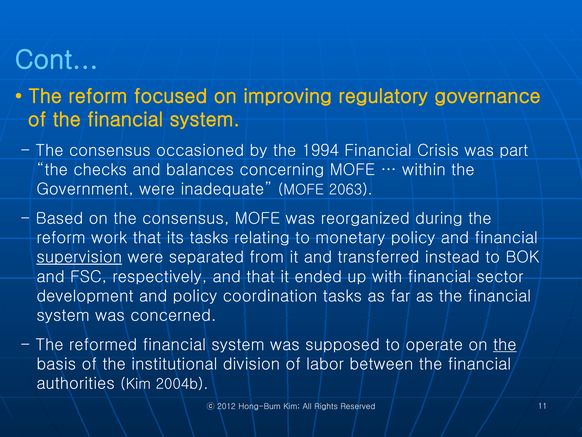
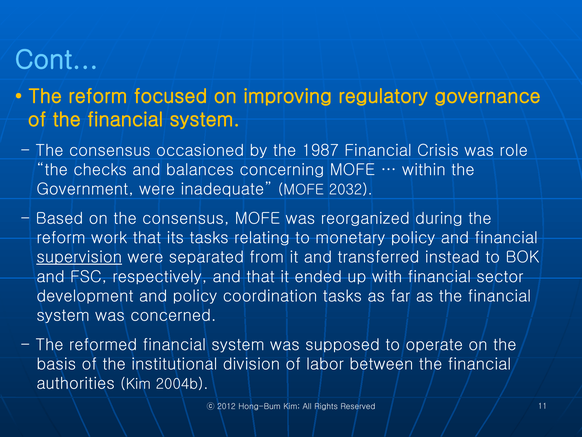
1994: 1994 -> 1987
part: part -> role
2063: 2063 -> 2032
the at (505, 344) underline: present -> none
